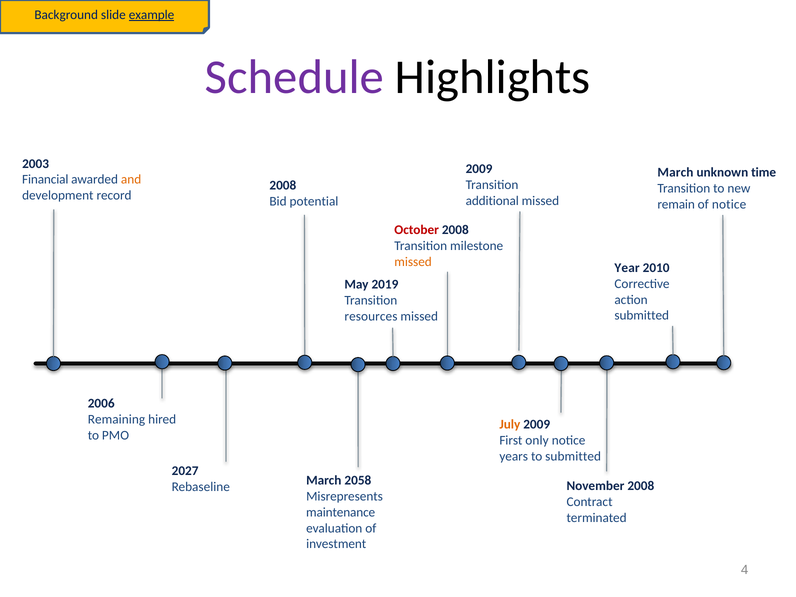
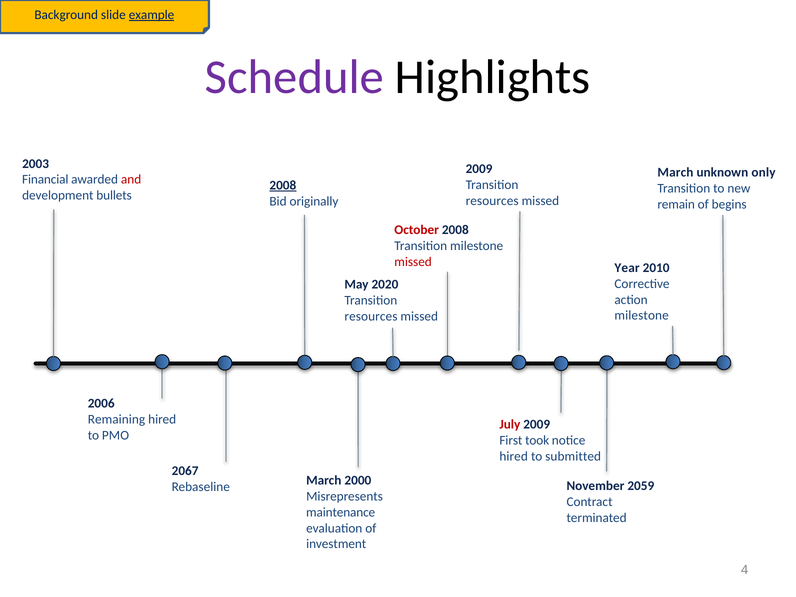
time: time -> only
and colour: orange -> red
2008 at (283, 185) underline: none -> present
record: record -> bullets
additional at (492, 201): additional -> resources
potential: potential -> originally
of notice: notice -> begins
missed at (413, 262) colour: orange -> red
2019: 2019 -> 2020
submitted at (642, 316): submitted -> milestone
July colour: orange -> red
only: only -> took
years at (514, 456): years -> hired
2027: 2027 -> 2067
2058: 2058 -> 2000
November 2008: 2008 -> 2059
